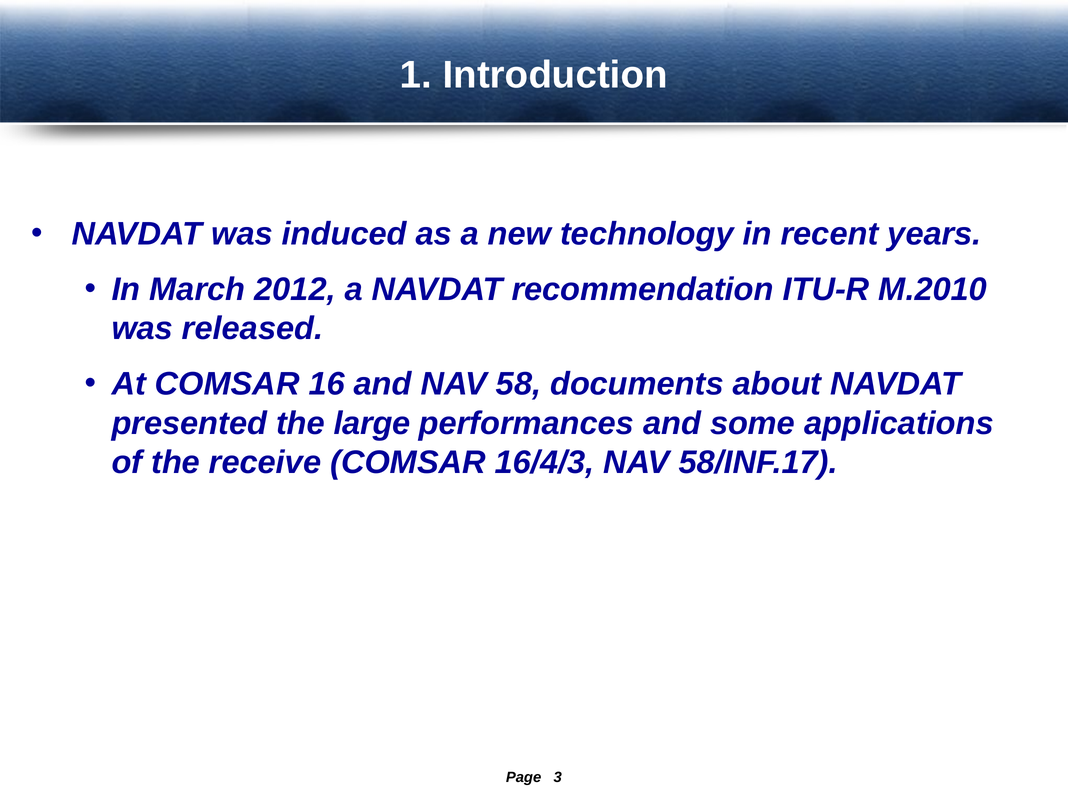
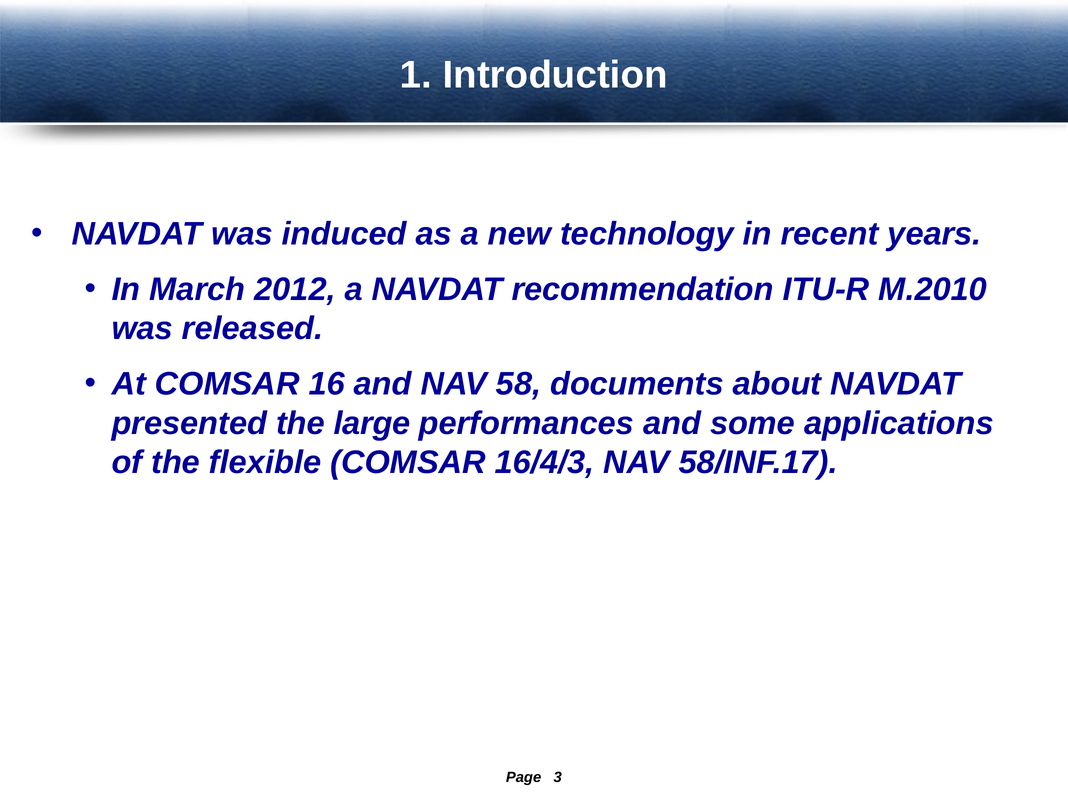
receive: receive -> flexible
